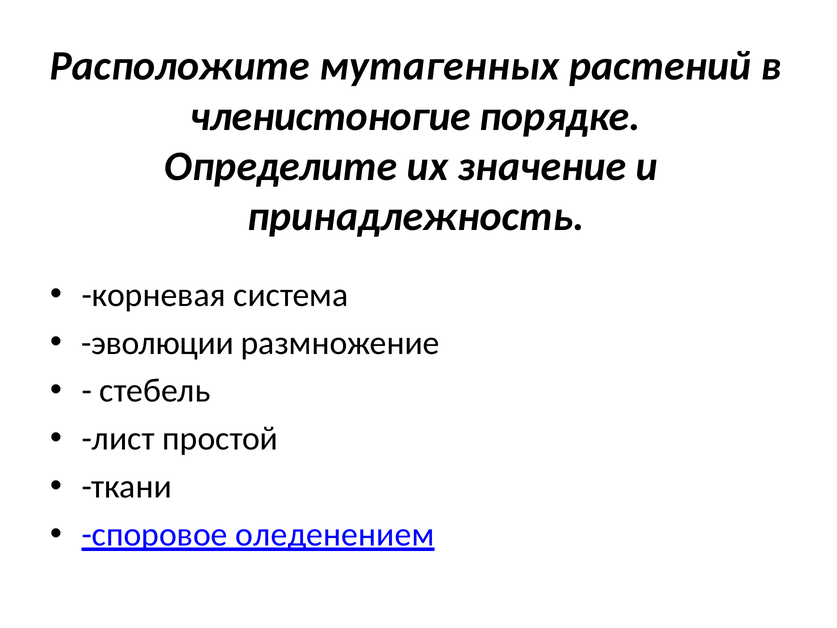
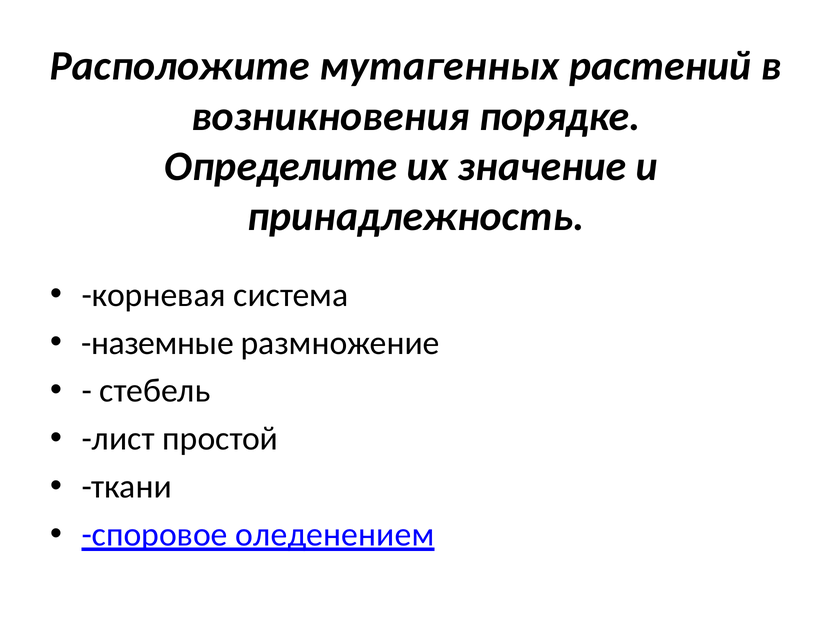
членистоногие: членистоногие -> возникновения
эволюции: эволюции -> наземные
